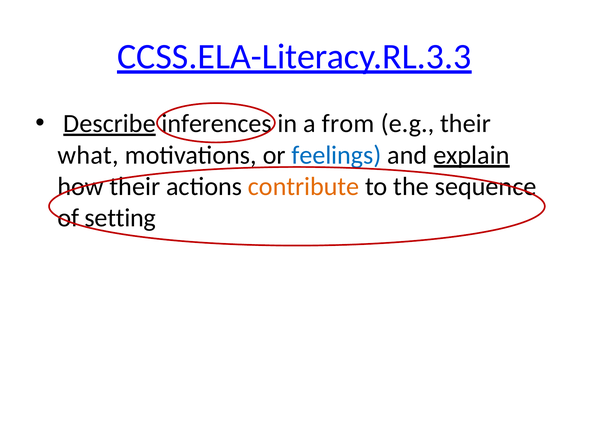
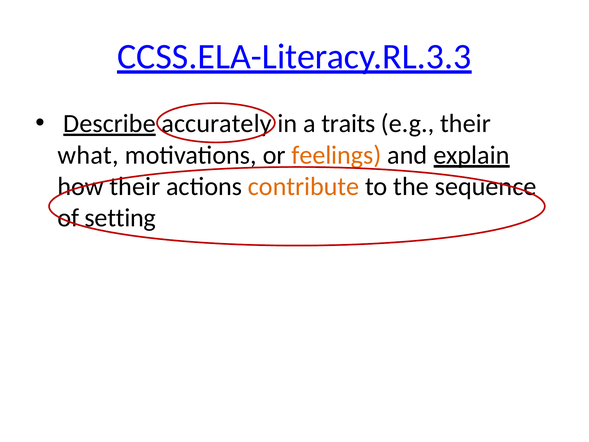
inferences: inferences -> accurately
from: from -> traits
feelings colour: blue -> orange
